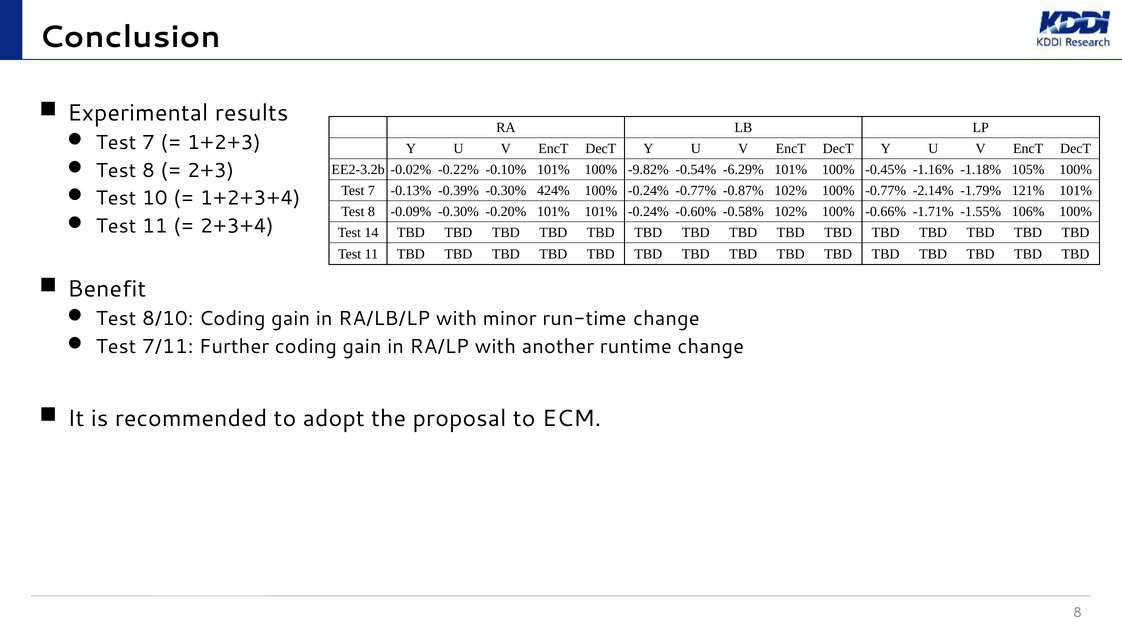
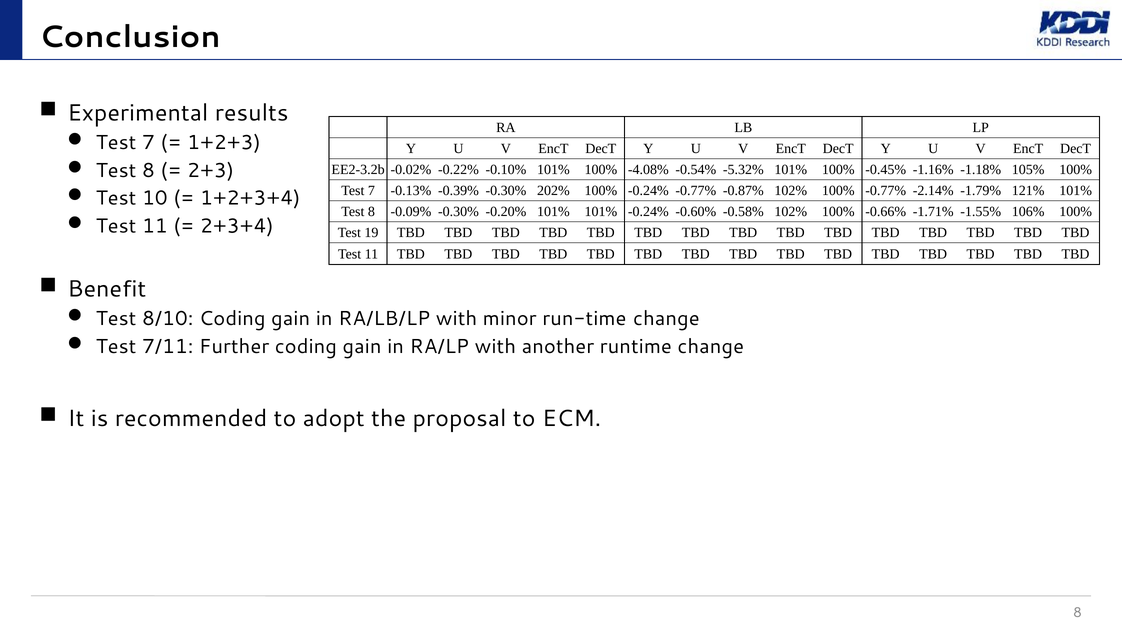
-9.82%: -9.82% -> -4.08%
-6.29%: -6.29% -> -5.32%
424%: 424% -> 202%
14: 14 -> 19
